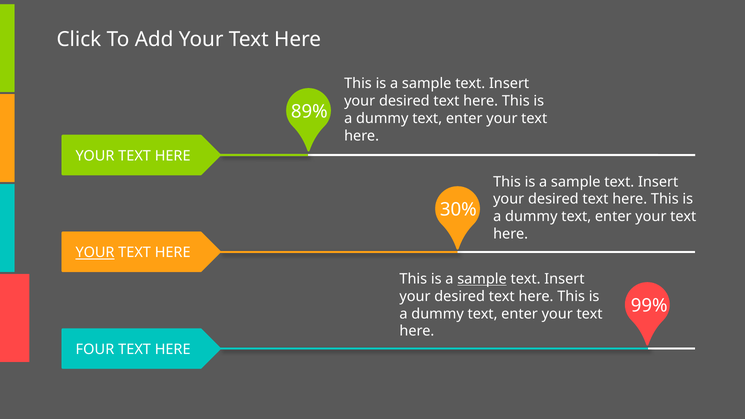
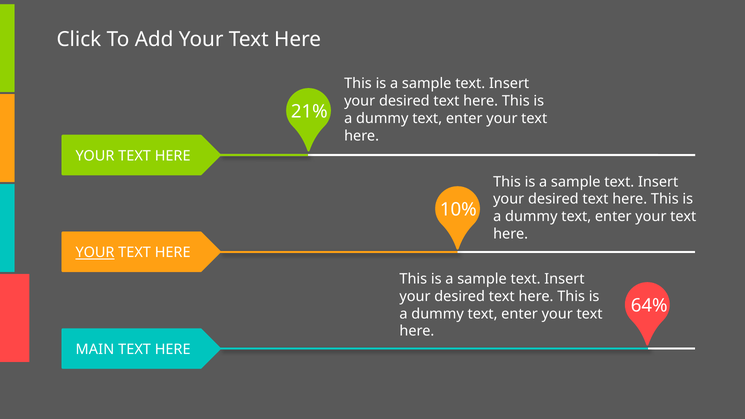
89%: 89% -> 21%
30%: 30% -> 10%
sample at (482, 279) underline: present -> none
99%: 99% -> 64%
FOUR: FOUR -> MAIN
